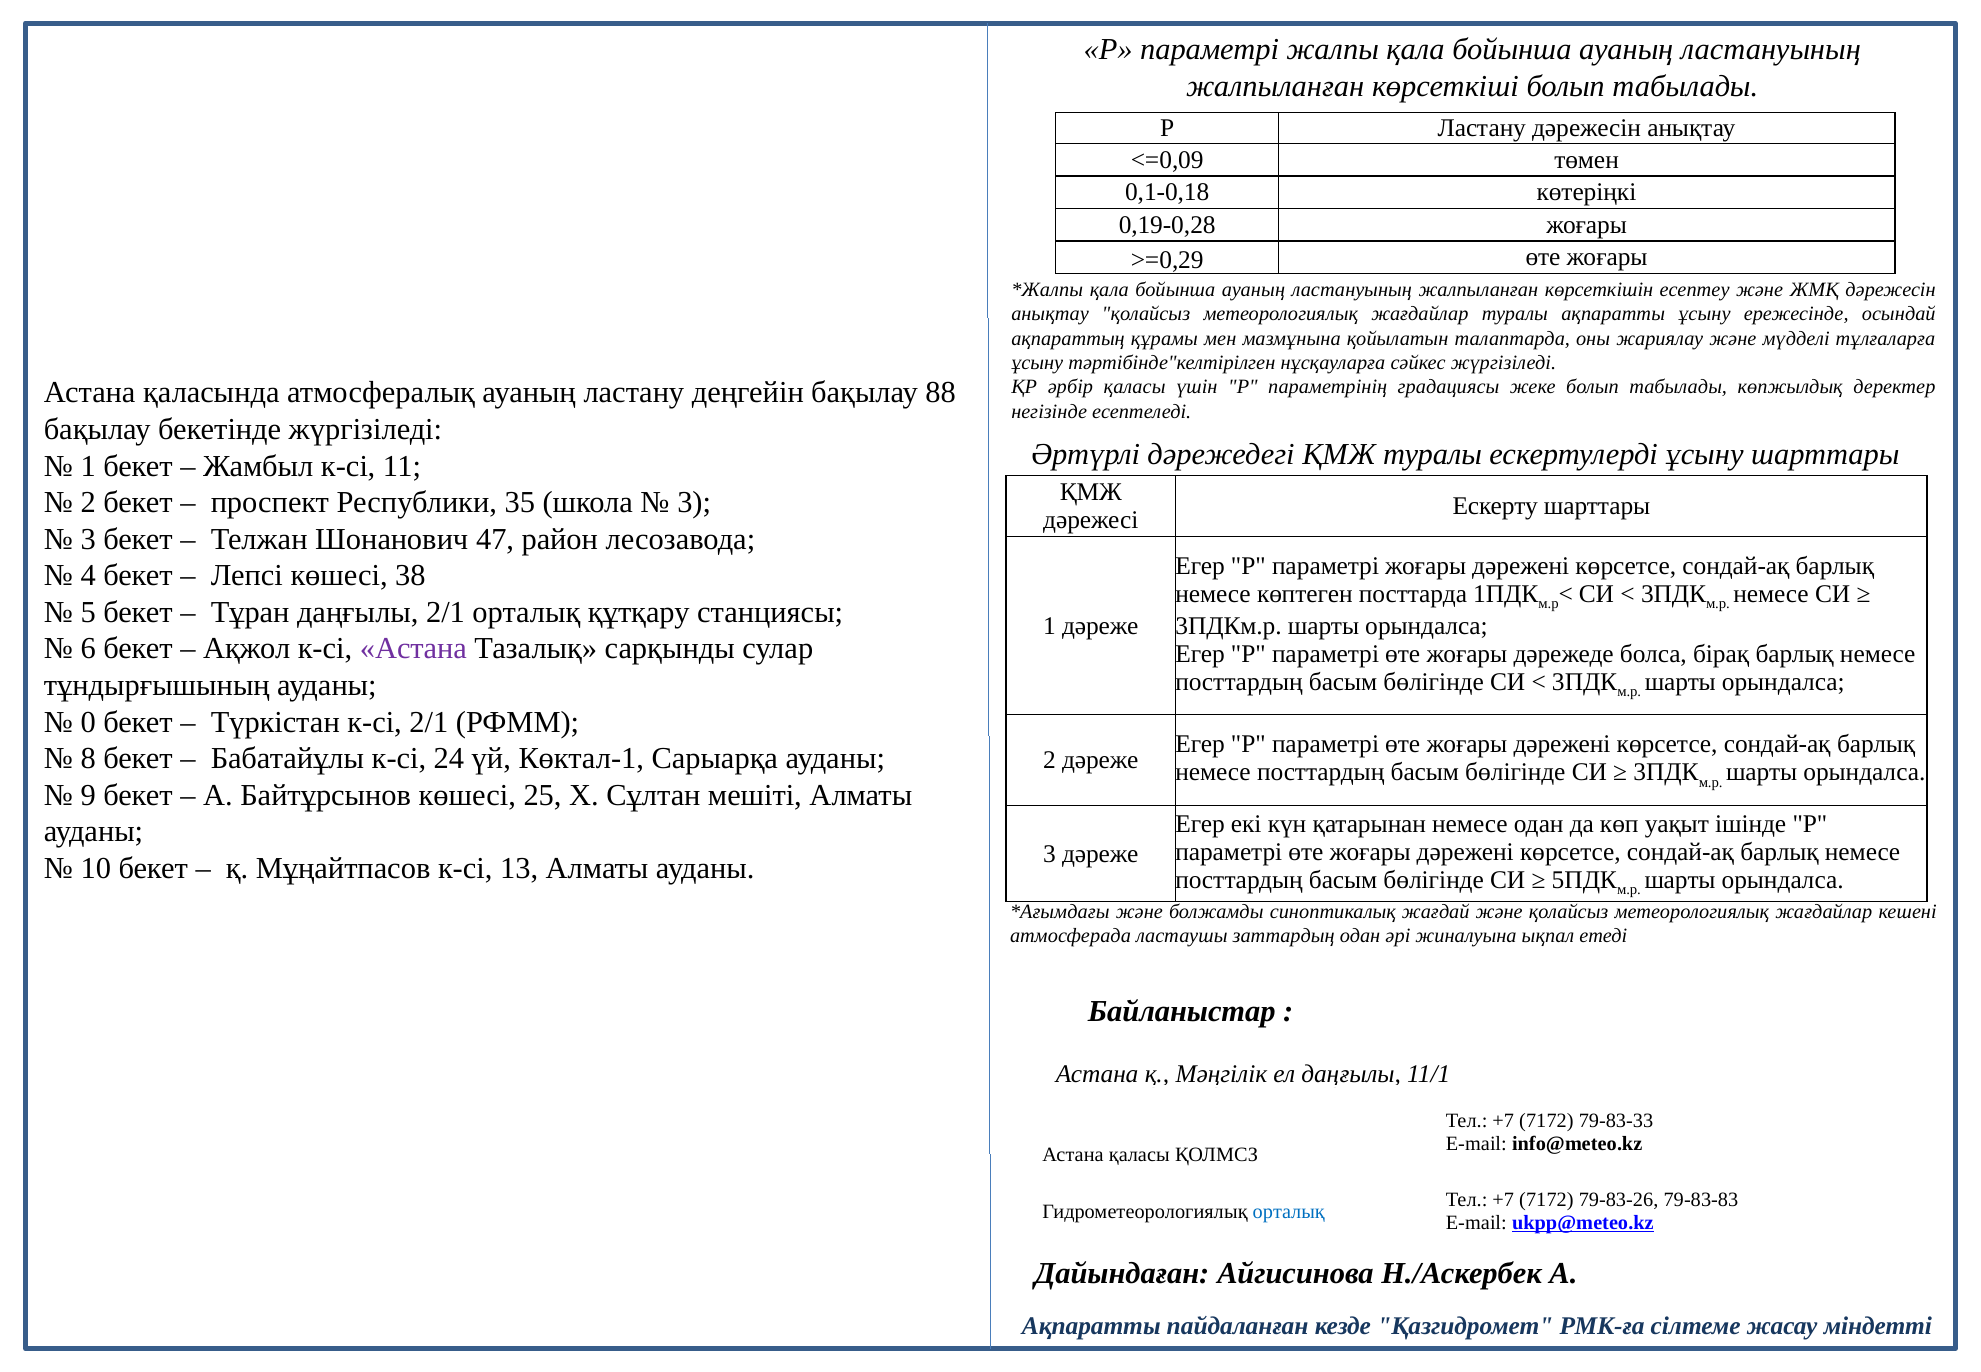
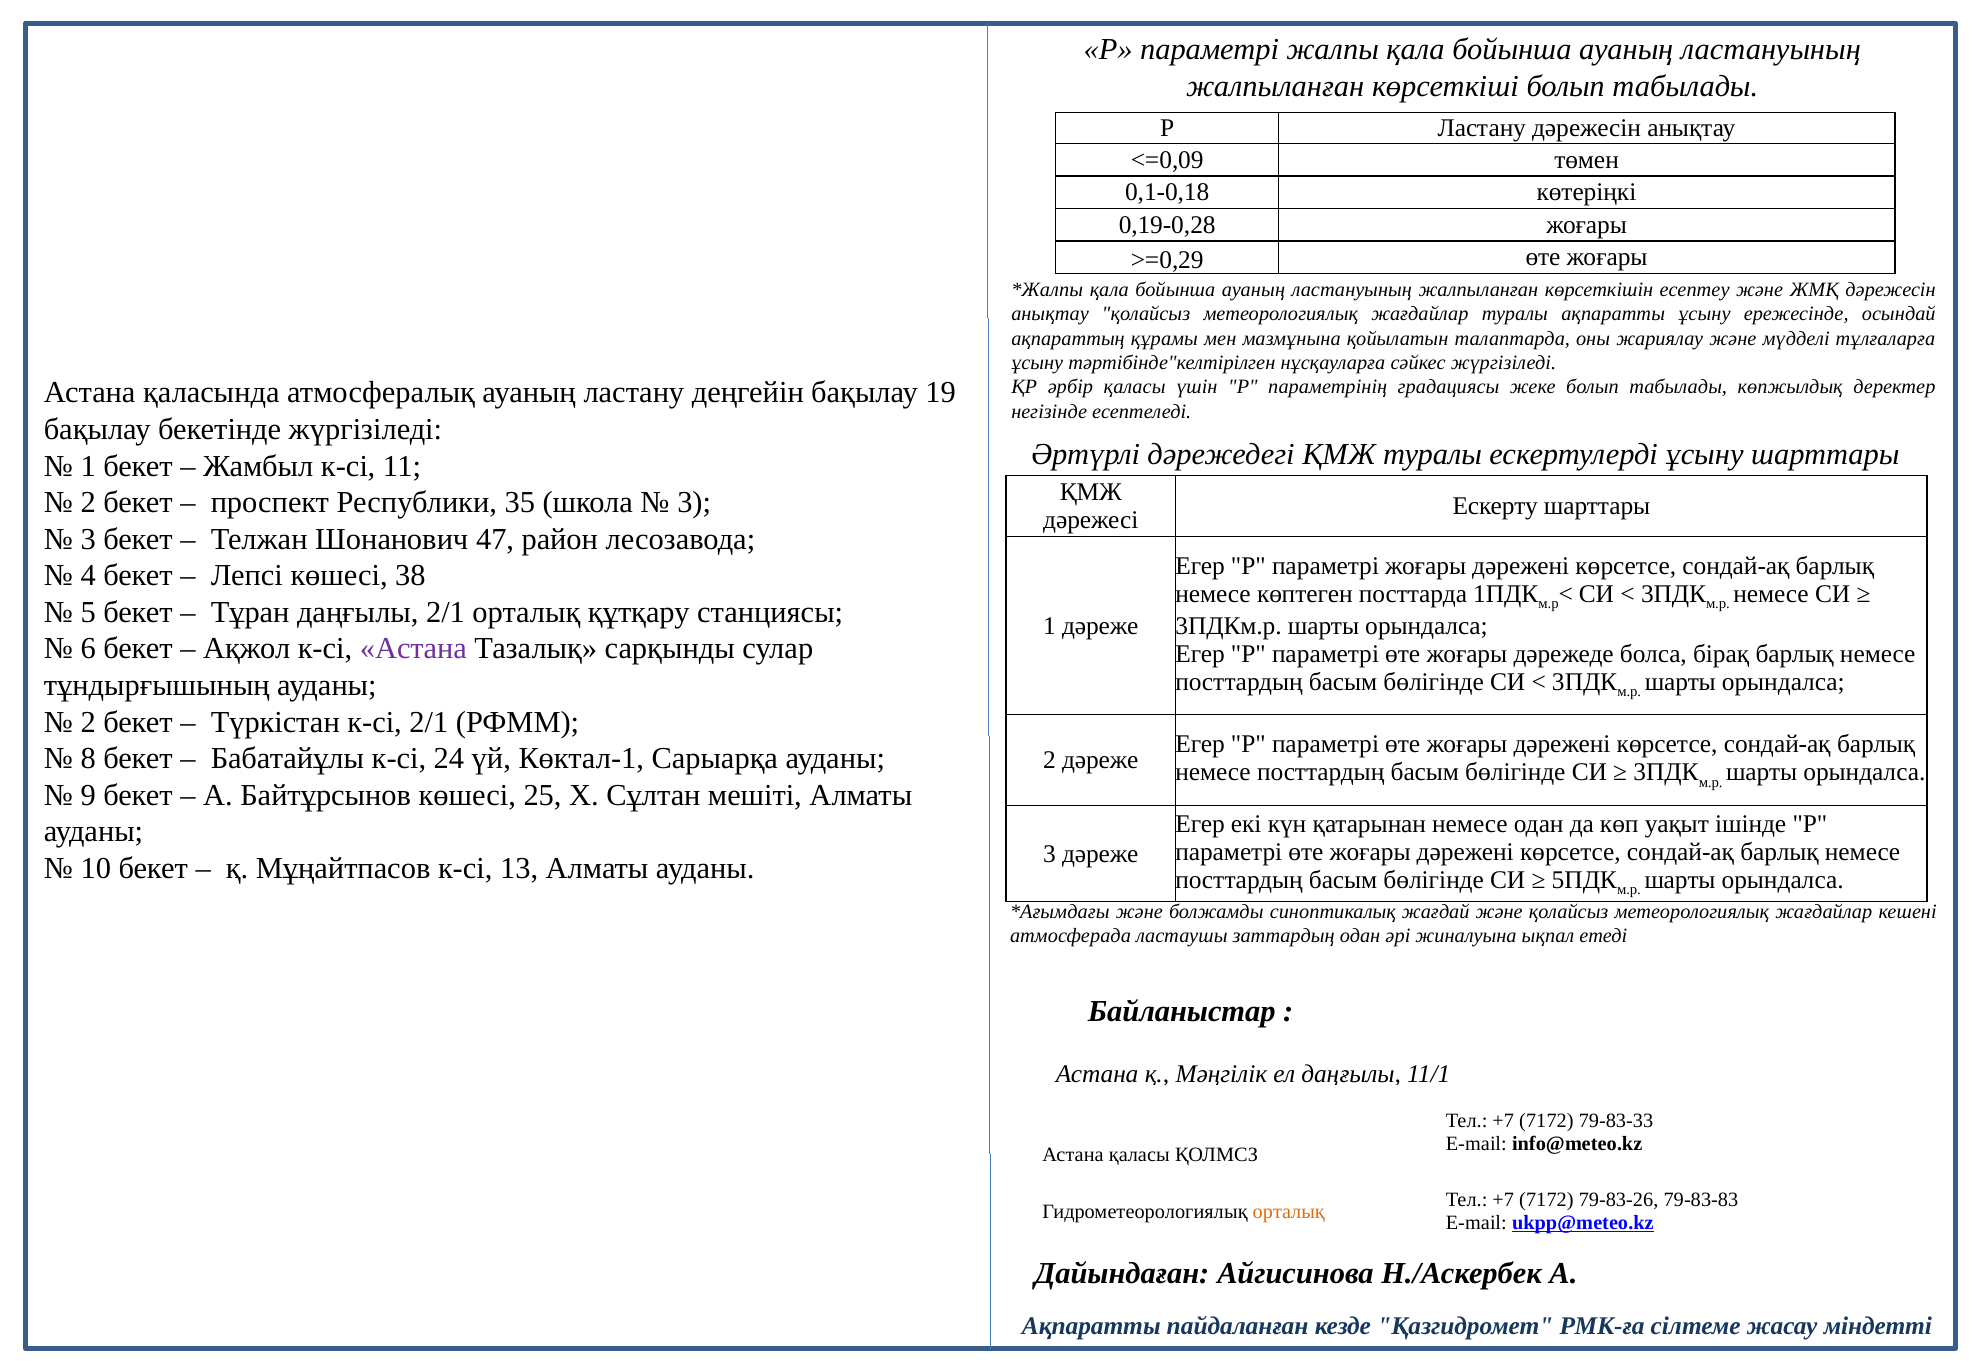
88: 88 -> 19
0 at (88, 722): 0 -> 2
орталық at (1289, 1211) colour: blue -> orange
